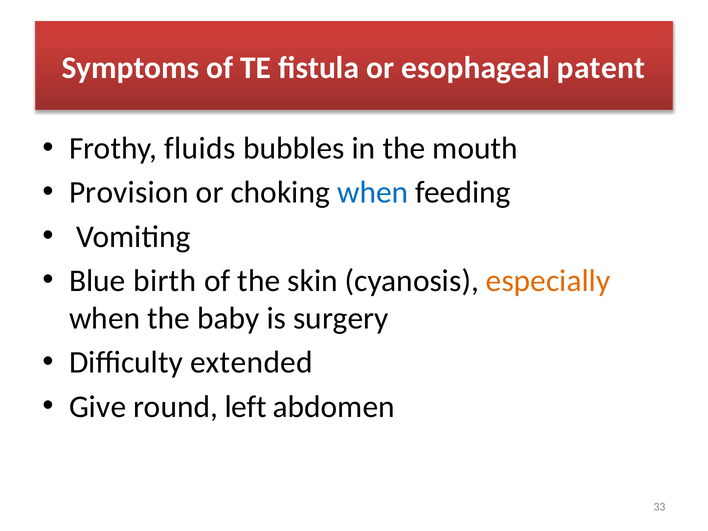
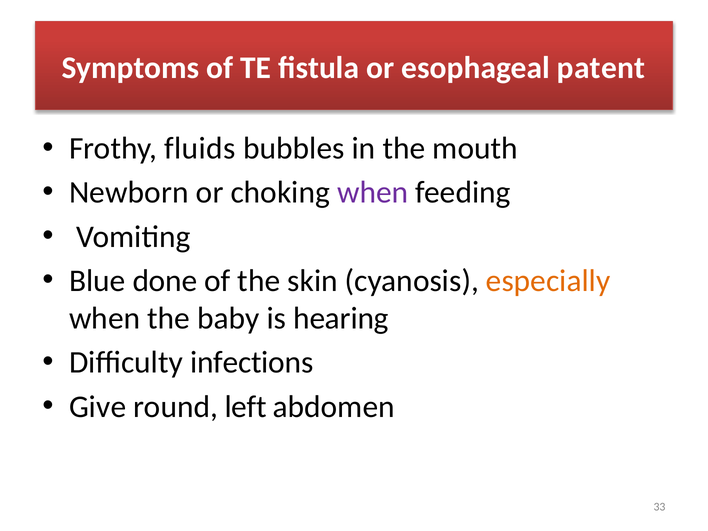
Provision: Provision -> Newborn
when at (373, 193) colour: blue -> purple
birth: birth -> done
surgery: surgery -> hearing
extended: extended -> infections
